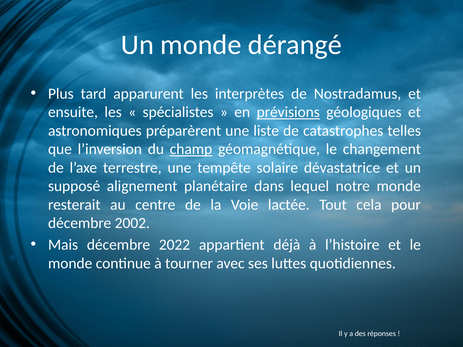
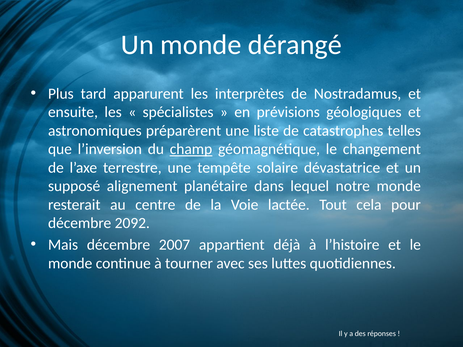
prévisions underline: present -> none
2002: 2002 -> 2092
2022: 2022 -> 2007
